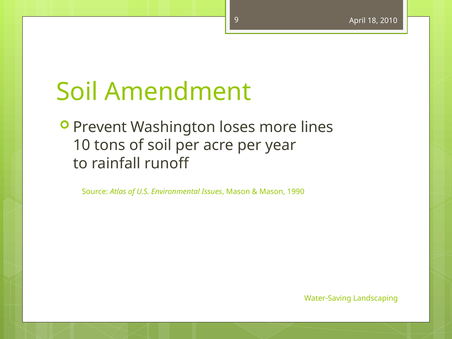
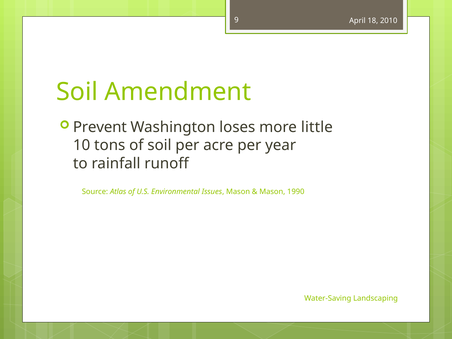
lines: lines -> little
